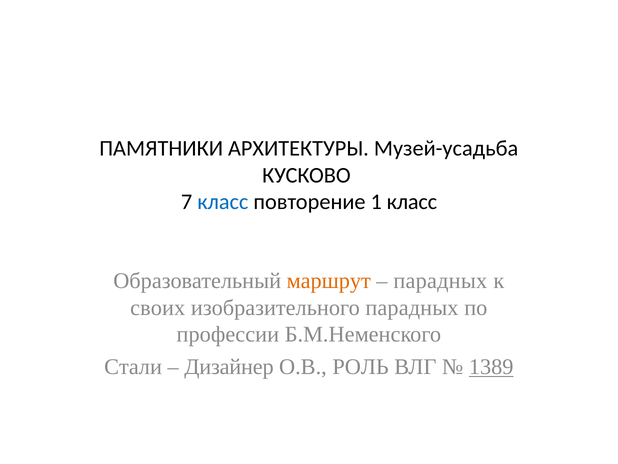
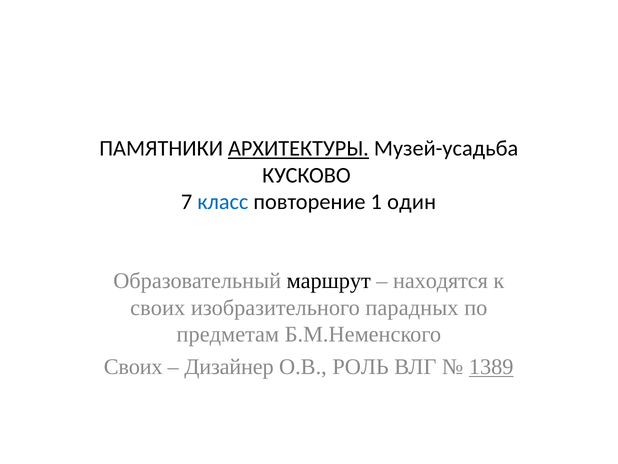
АРХИТЕКТУРЫ underline: none -> present
1 класс: класс -> один
маршрут colour: orange -> black
парадных at (440, 281): парадных -> находятся
профессии: профессии -> предметам
Стали at (133, 366): Стали -> Своих
